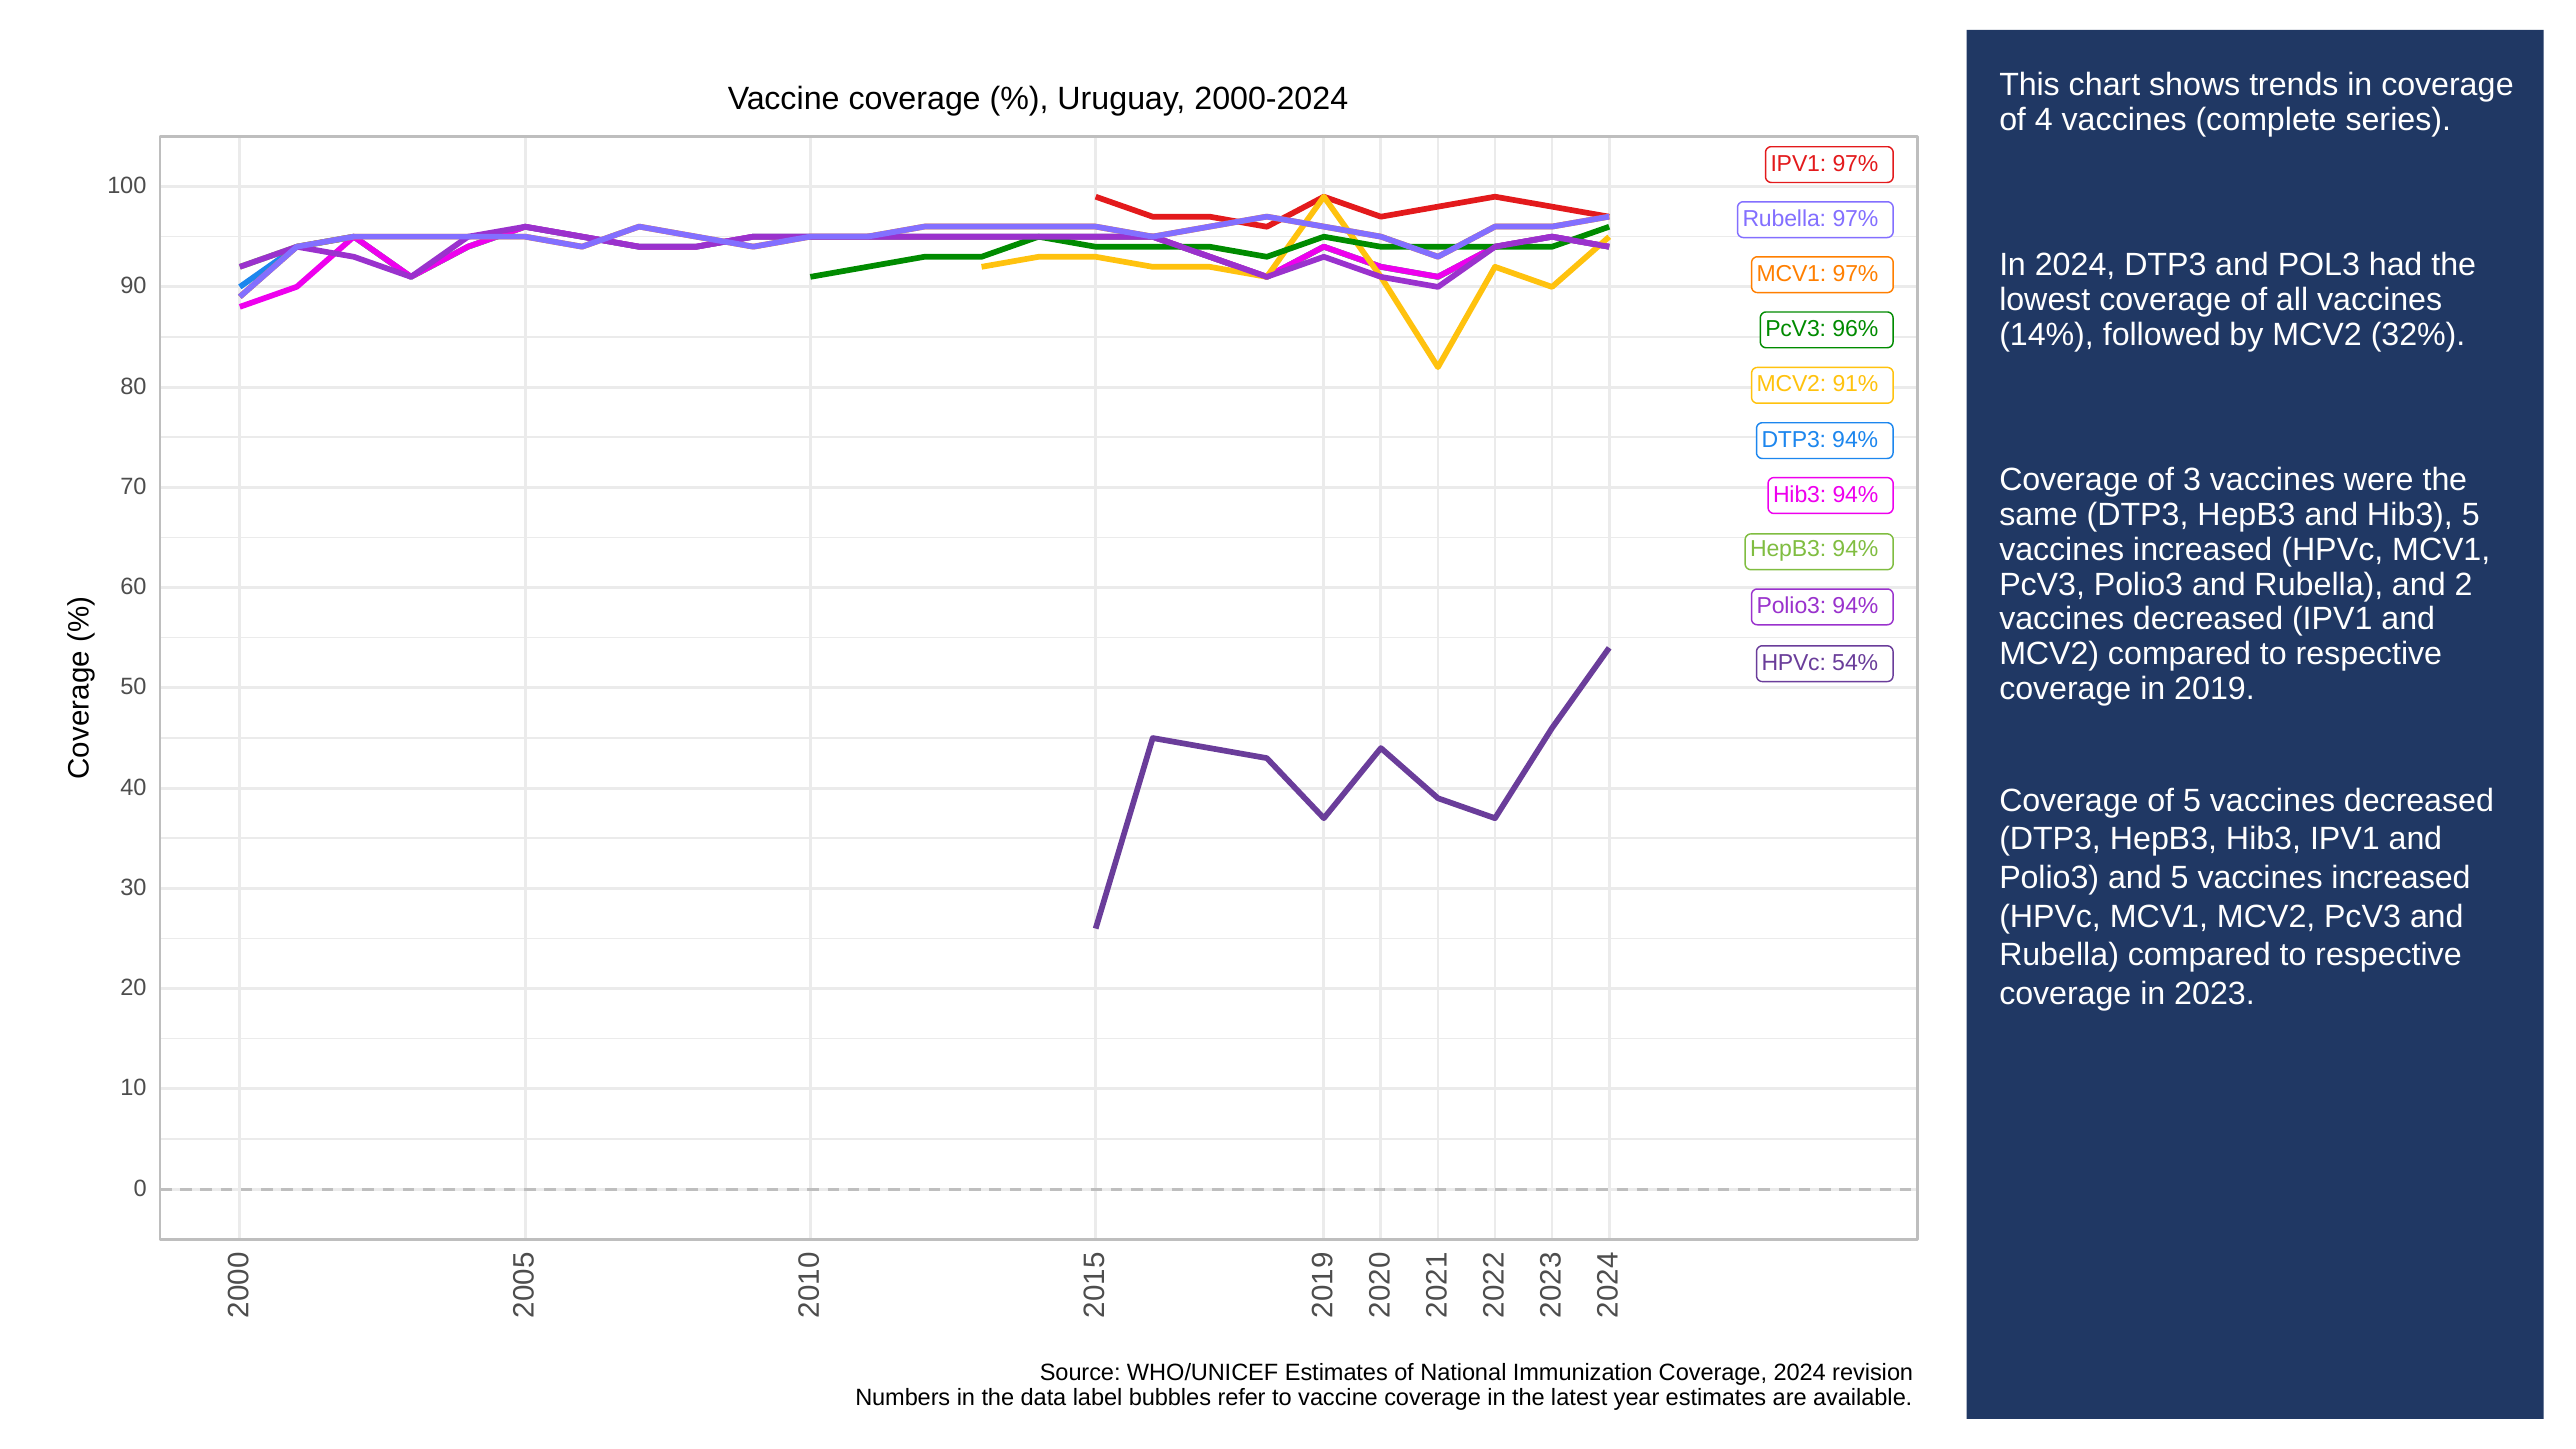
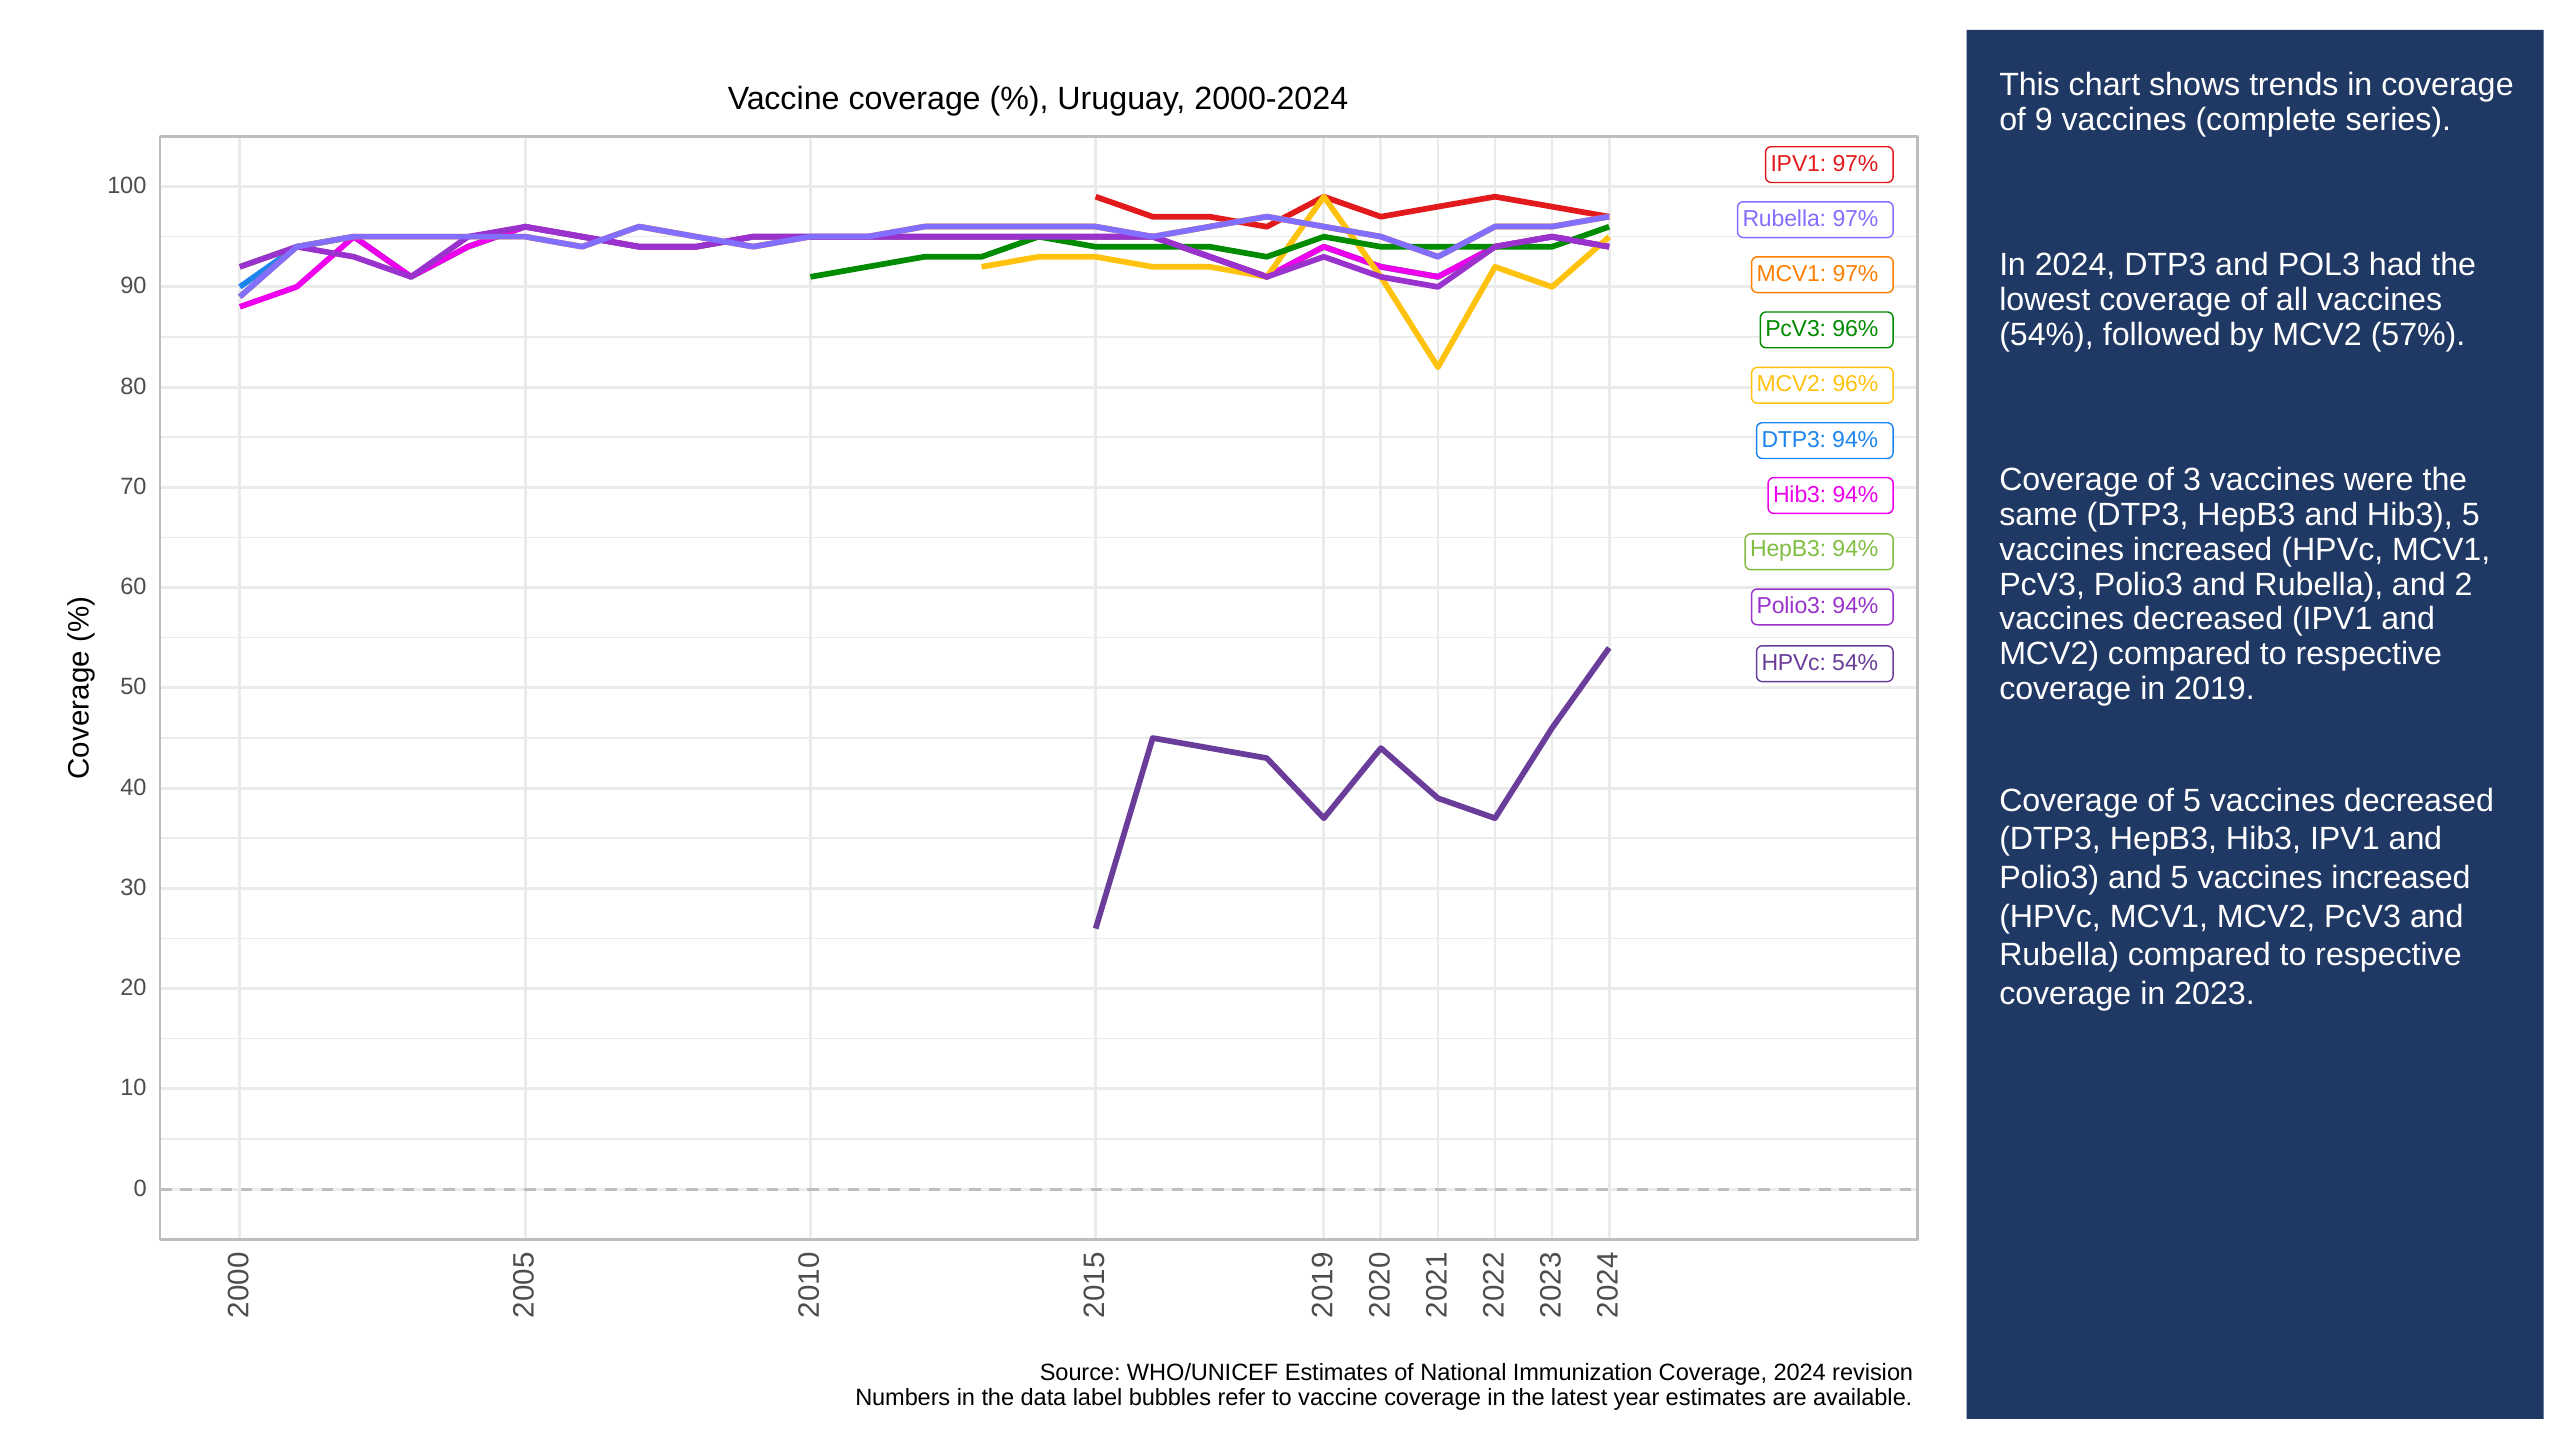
of 4: 4 -> 9
14% at (2047, 335): 14% -> 54%
32%: 32% -> 57%
MCV2 91%: 91% -> 96%
